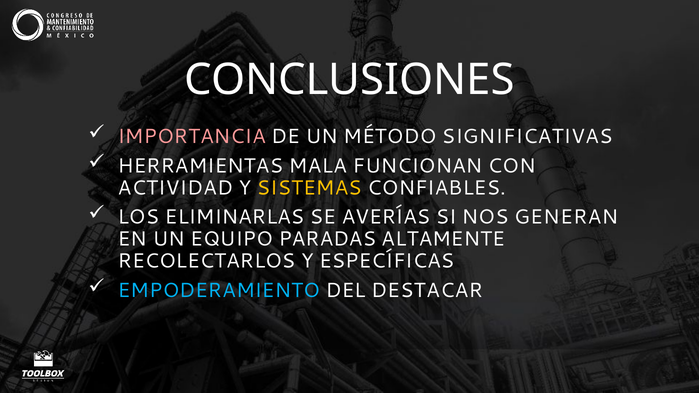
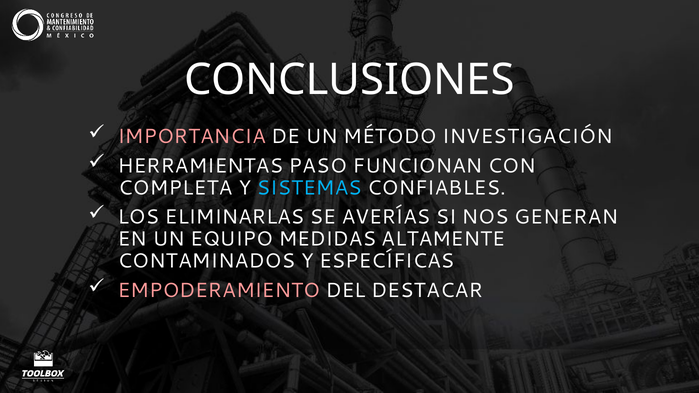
SIGNIFICATIVAS: SIGNIFICATIVAS -> INVESTIGACIÓN
MALA: MALA -> PASO
ACTIVIDAD: ACTIVIDAD -> COMPLETA
SISTEMAS colour: yellow -> light blue
PARADAS: PARADAS -> MEDIDAS
RECOLECTARLOS: RECOLECTARLOS -> CONTAMINADOS
EMPODERAMIENTO colour: light blue -> pink
